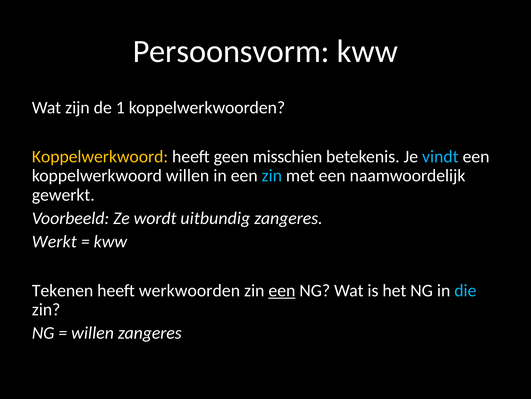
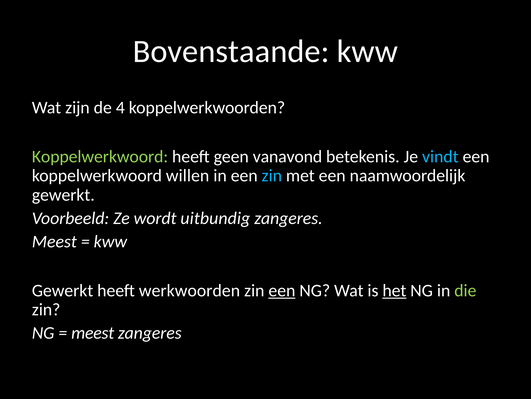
Persoonsvorm: Persoonsvorm -> Bovenstaande
1: 1 -> 4
Koppelwerkwoord at (100, 156) colour: yellow -> light green
misschien: misschien -> vanavond
Werkt at (54, 241): Werkt -> Meest
Tekenen at (63, 290): Tekenen -> Gewerkt
het underline: none -> present
die colour: light blue -> light green
willen at (93, 332): willen -> meest
